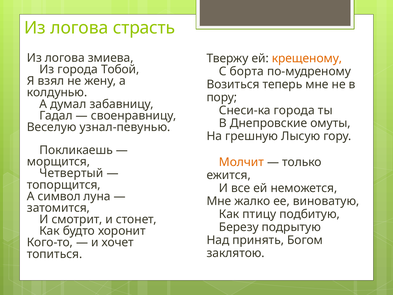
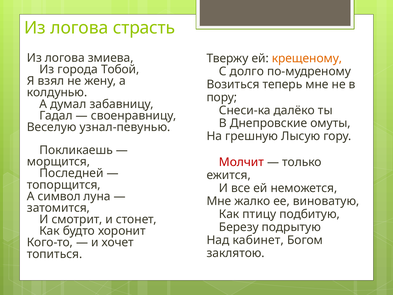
борта: борта -> долго
Снеси-ка города: города -> далёко
Молчит colour: orange -> red
Четвертый: Четвертый -> Последней
принять: принять -> кабинет
